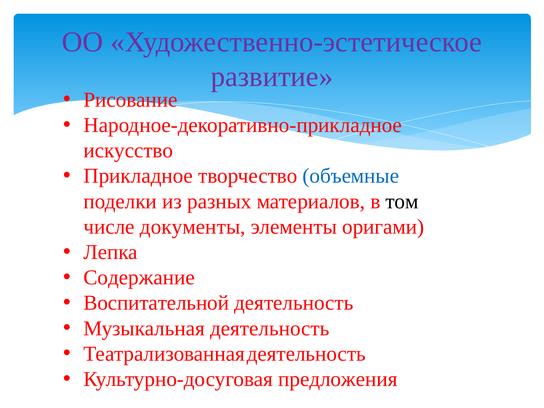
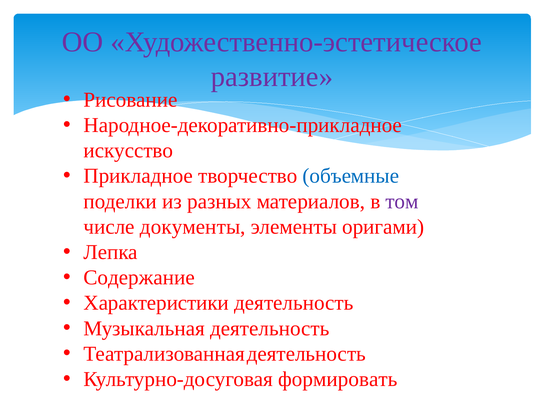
том colour: black -> purple
Воспитательной: Воспитательной -> Характеристики
предложения: предложения -> формировать
